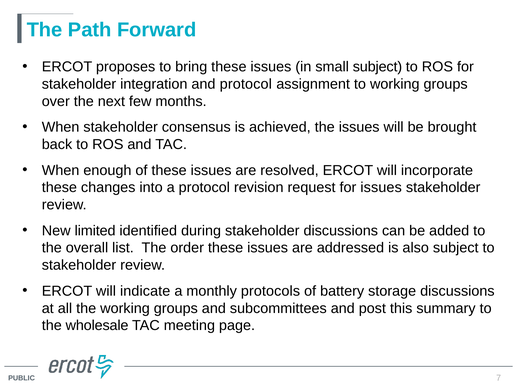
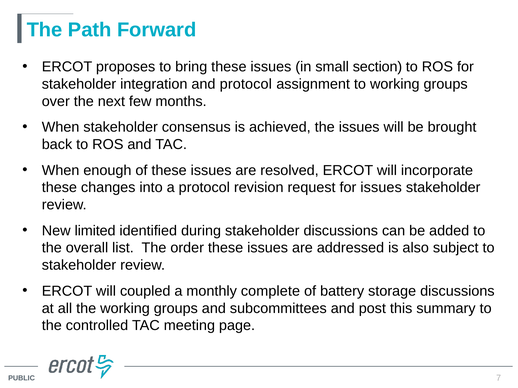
small subject: subject -> section
indicate: indicate -> coupled
protocols: protocols -> complete
wholesale: wholesale -> controlled
